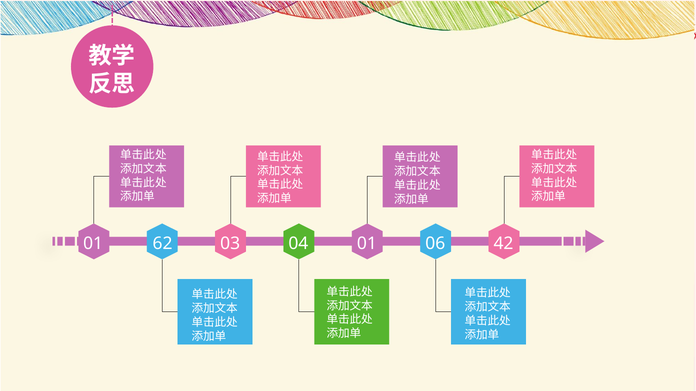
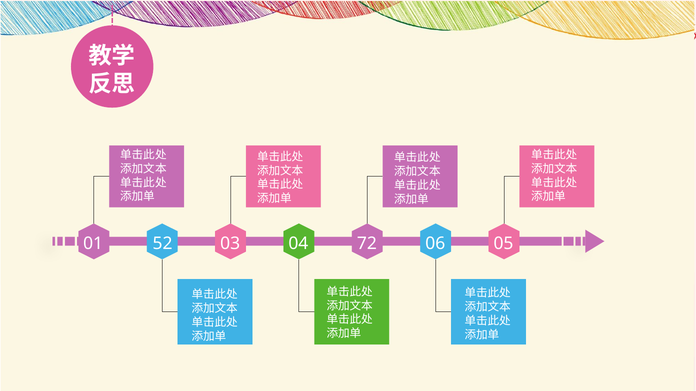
62: 62 -> 52
04 01: 01 -> 72
42: 42 -> 05
